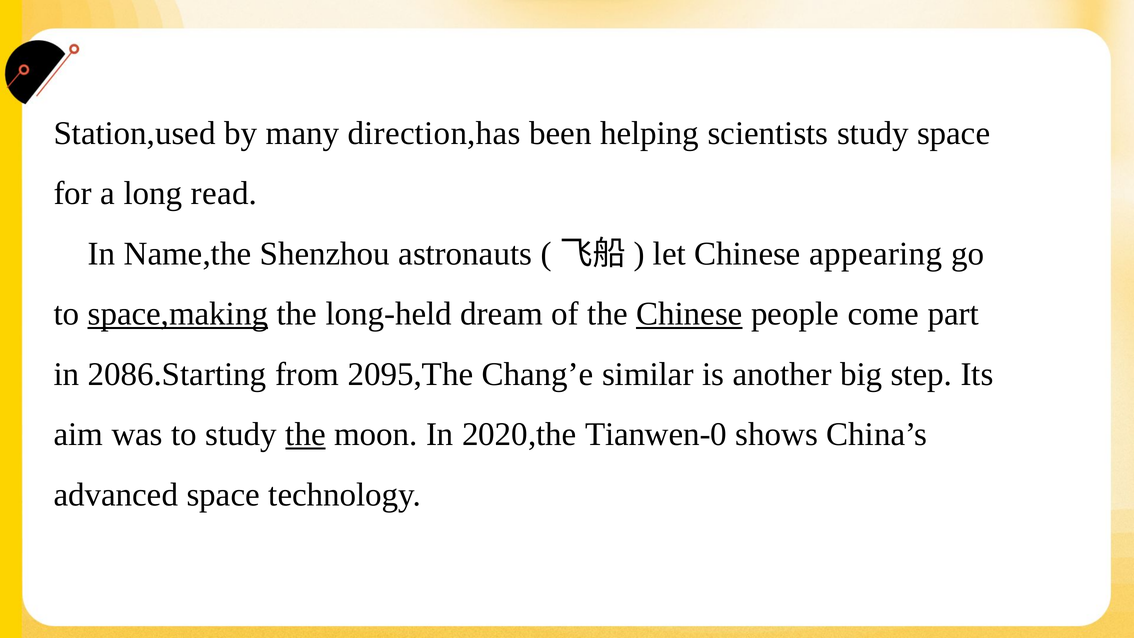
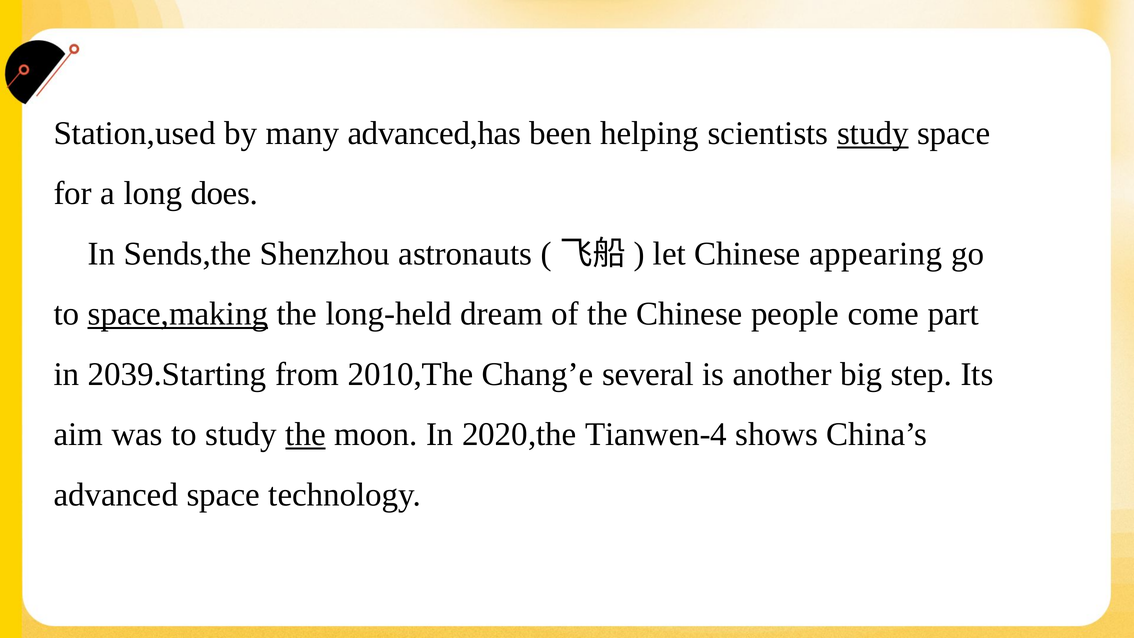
direction,has: direction,has -> advanced,has
study at (873, 133) underline: none -> present
read: read -> does
Name,the: Name,the -> Sends,the
Chinese at (689, 314) underline: present -> none
2086.Starting: 2086.Starting -> 2039.Starting
2095,The: 2095,The -> 2010,The
similar: similar -> several
Tianwen-0: Tianwen-0 -> Tianwen-4
